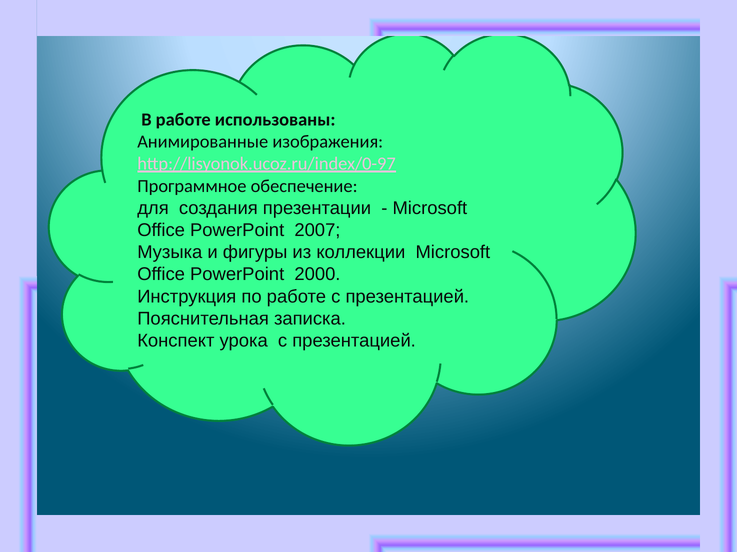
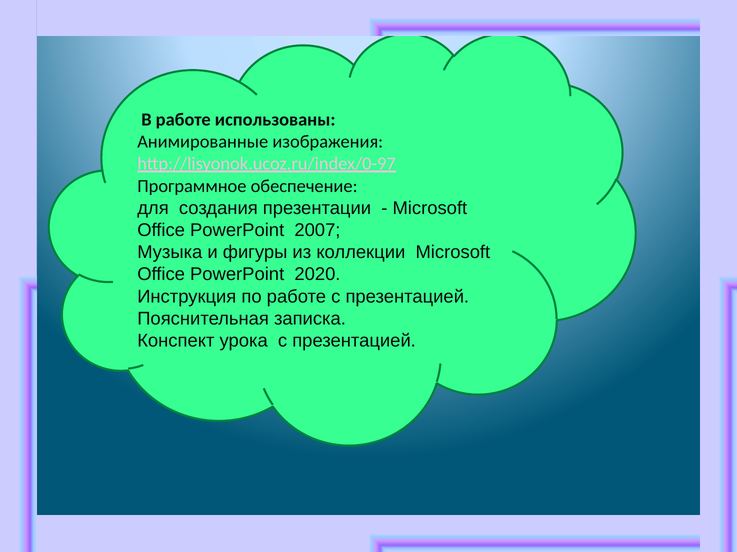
2000: 2000 -> 2020
